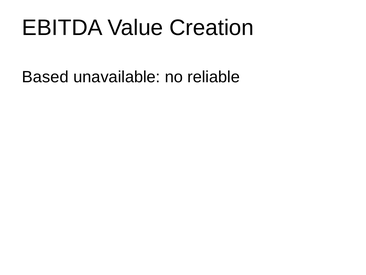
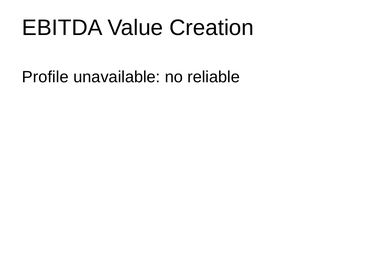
Based: Based -> Profile
